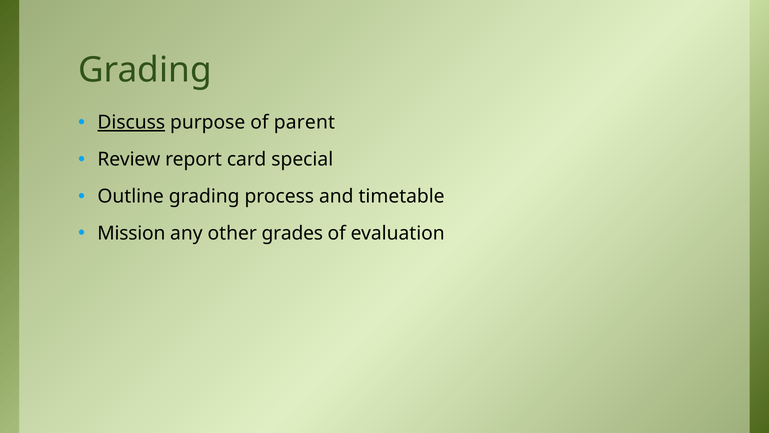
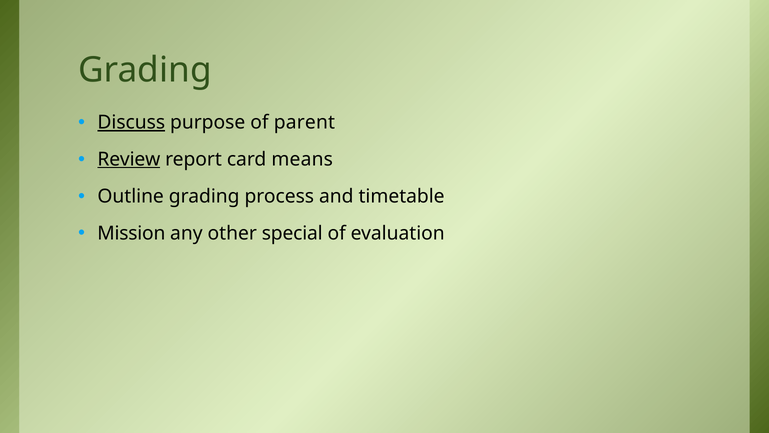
Review underline: none -> present
special: special -> means
grades: grades -> special
